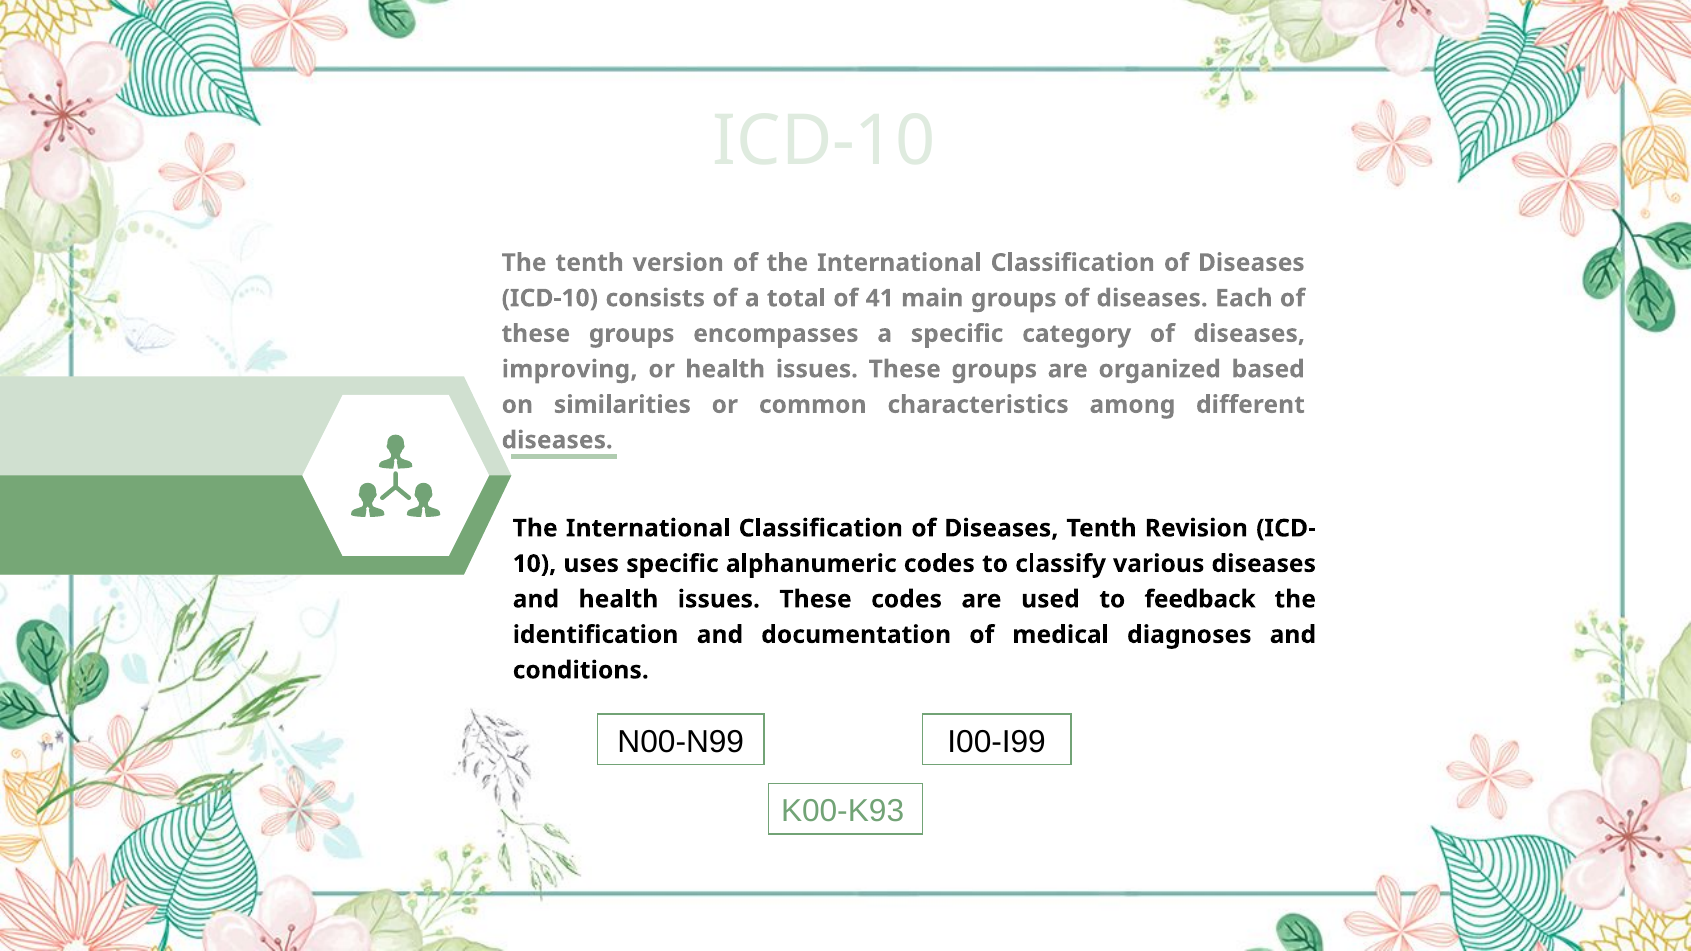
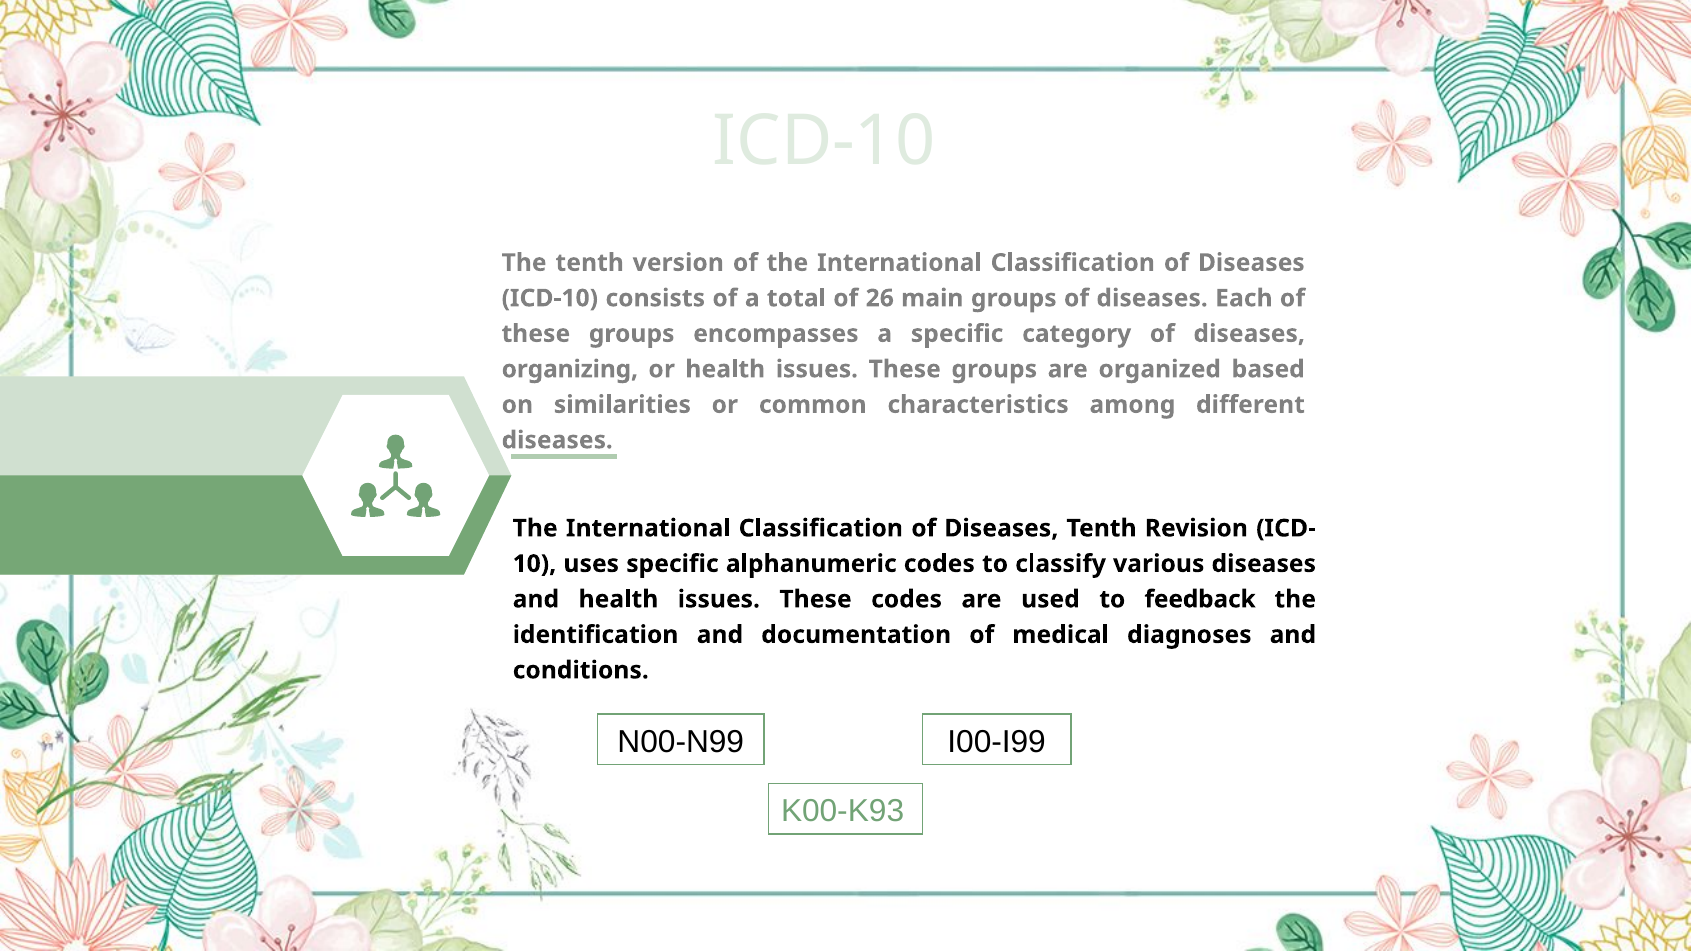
41: 41 -> 26
improving: improving -> organizing
